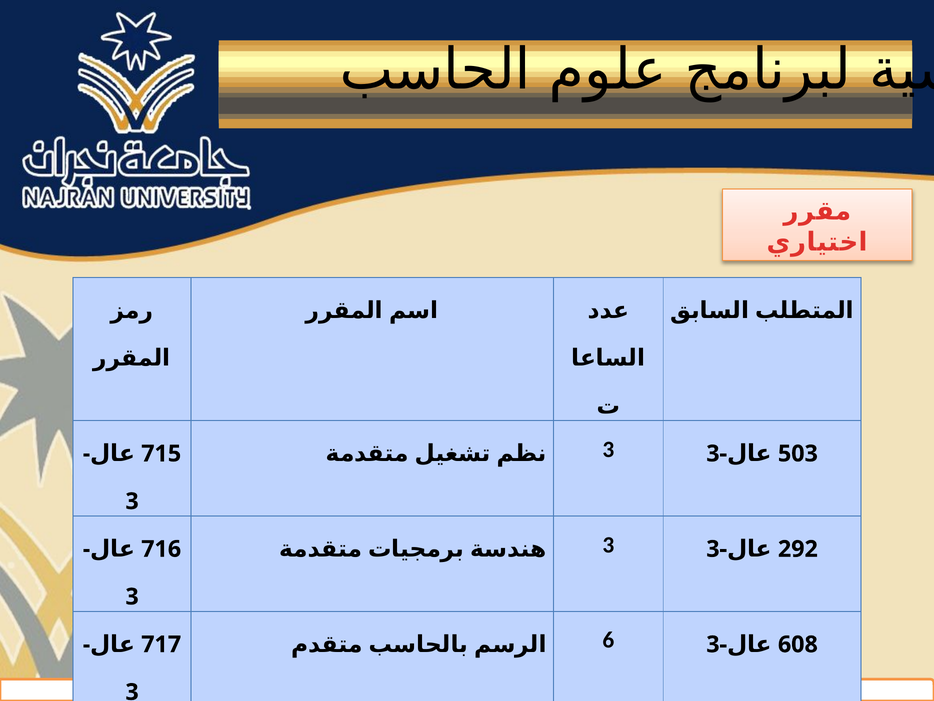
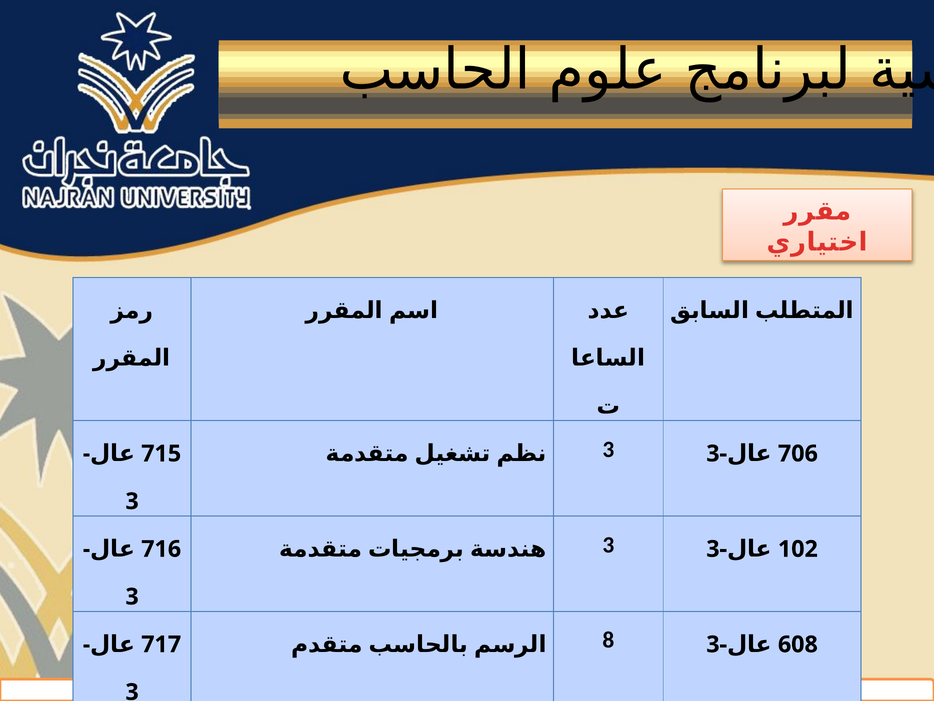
503: 503 -> 706
292: 292 -> 102
6: 6 -> 8
